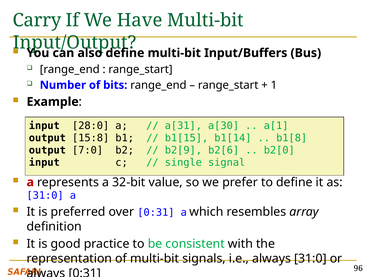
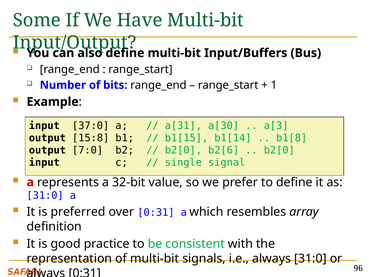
Carry: Carry -> Some
28:0: 28:0 -> 37:0
a[1: a[1 -> a[3
b2[9 at (183, 150): b2[9 -> b2[0
